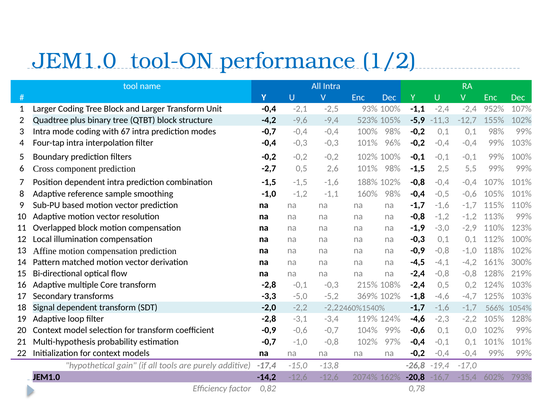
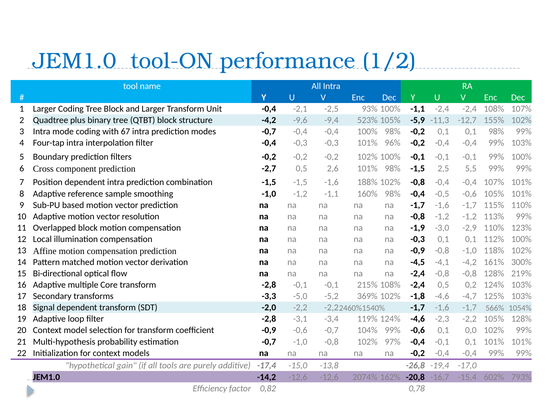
-2,4 952%: 952% -> 108%
-2,8 -0,1 -0,3: -0,3 -> -0,1
